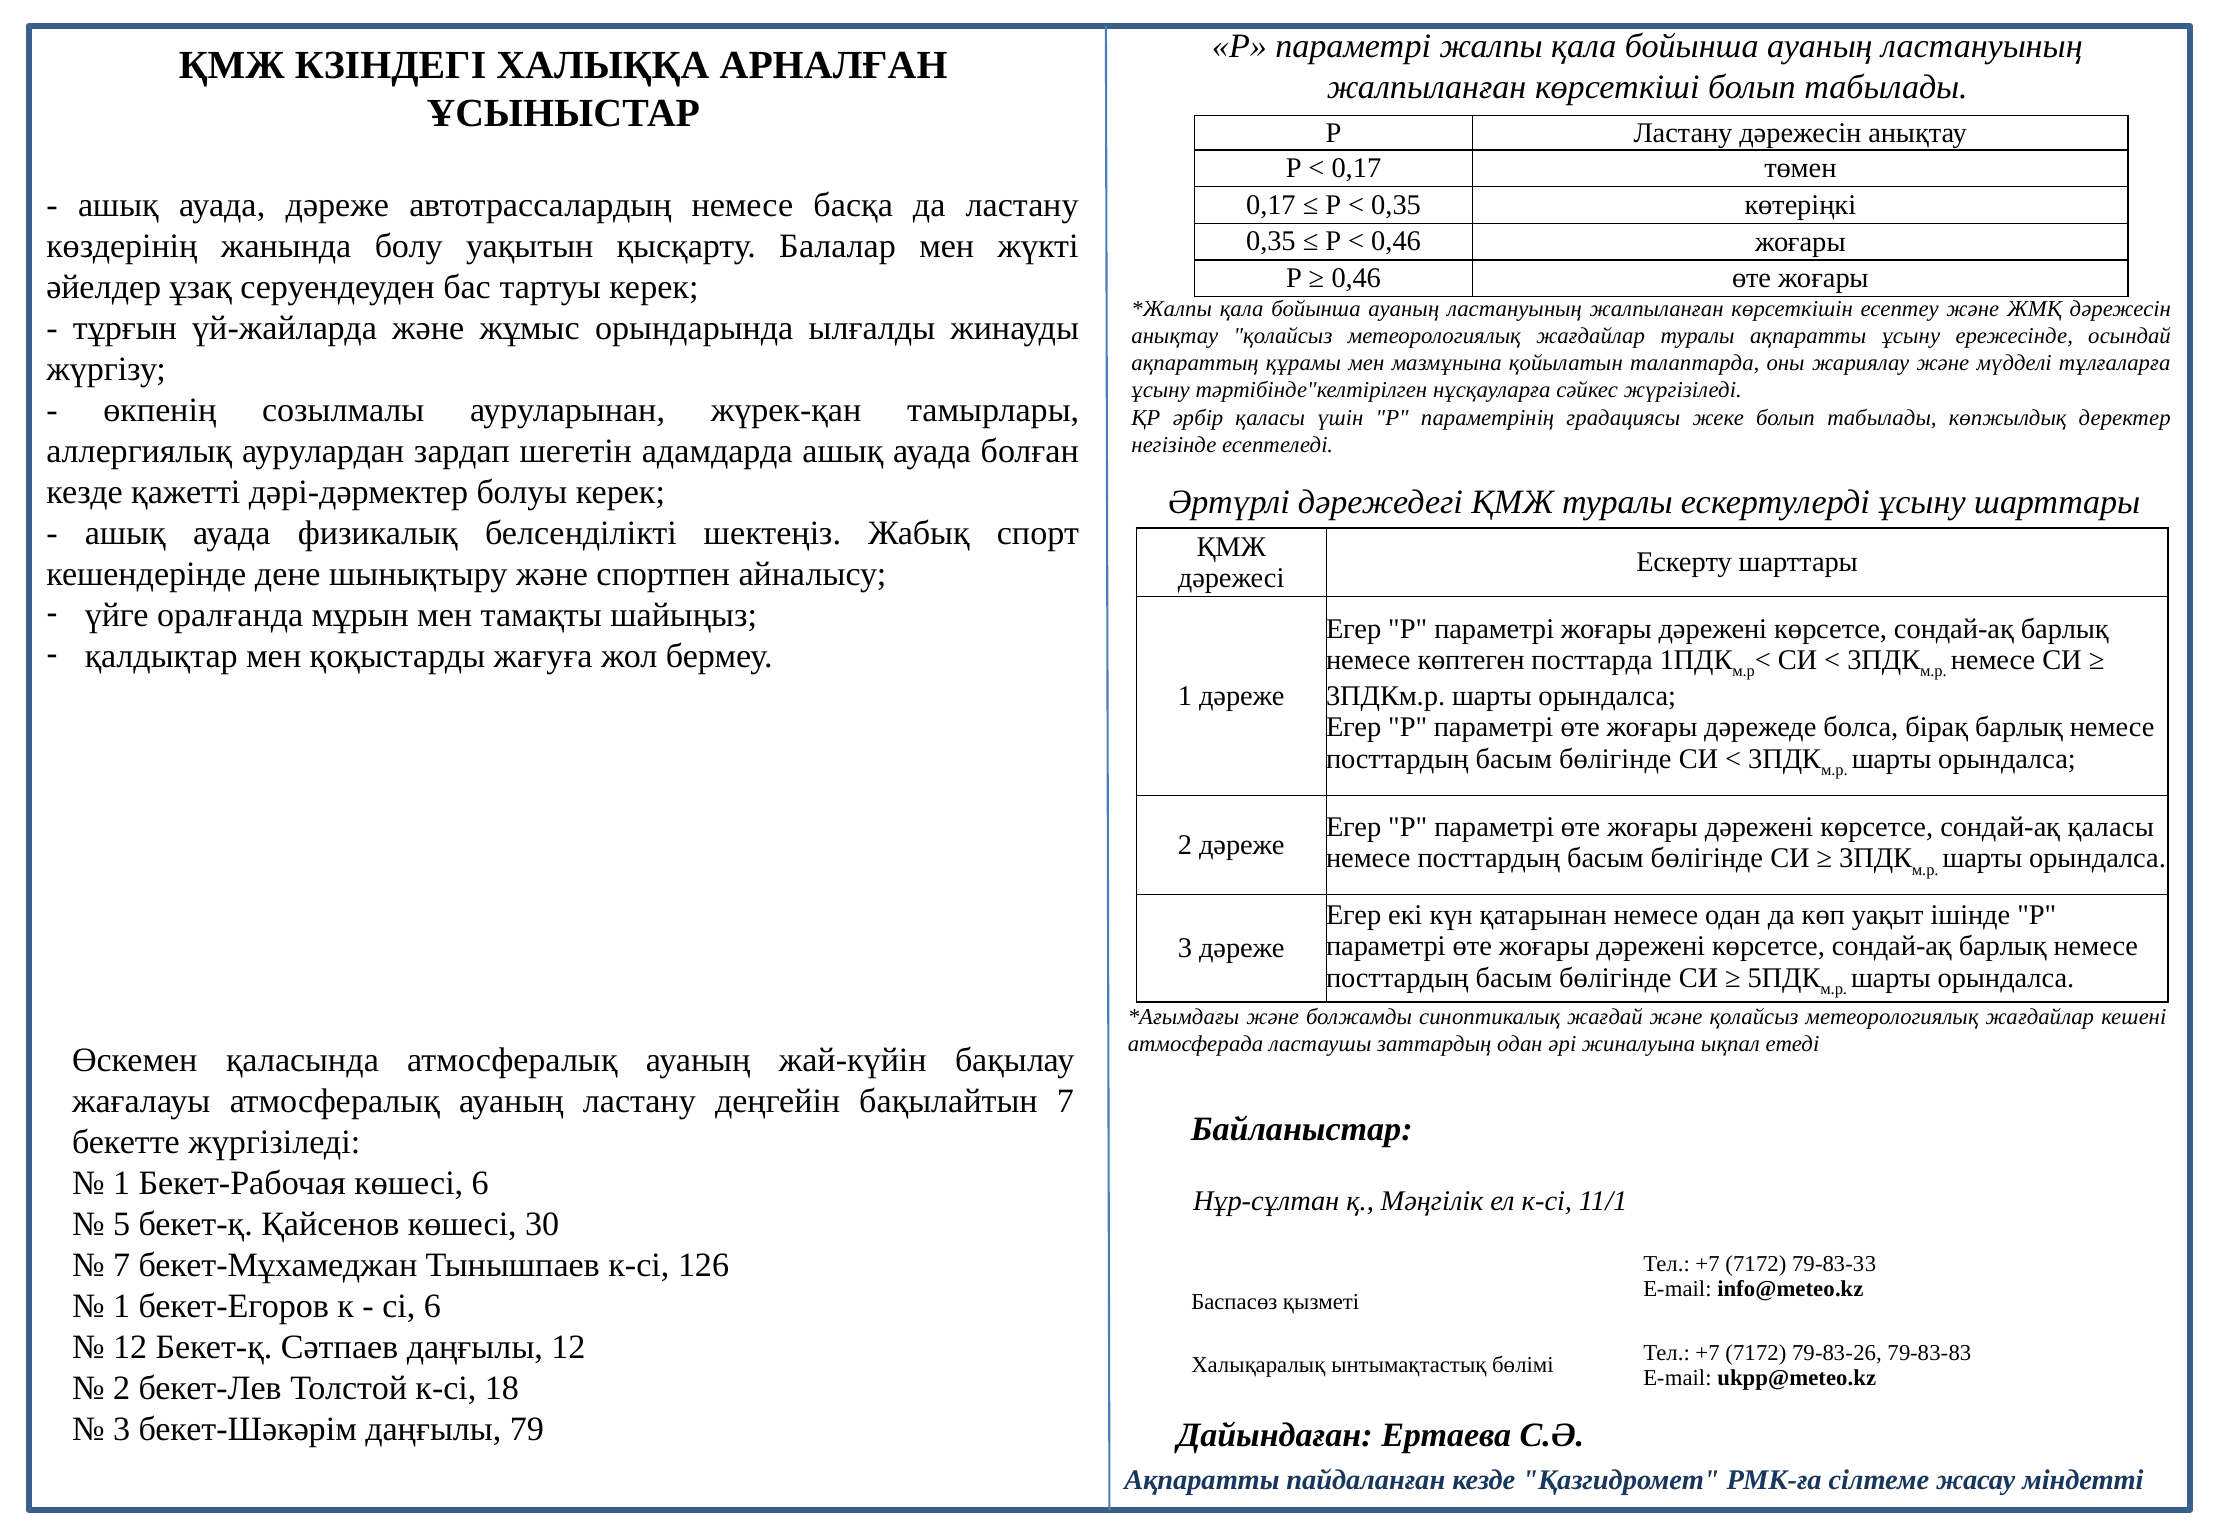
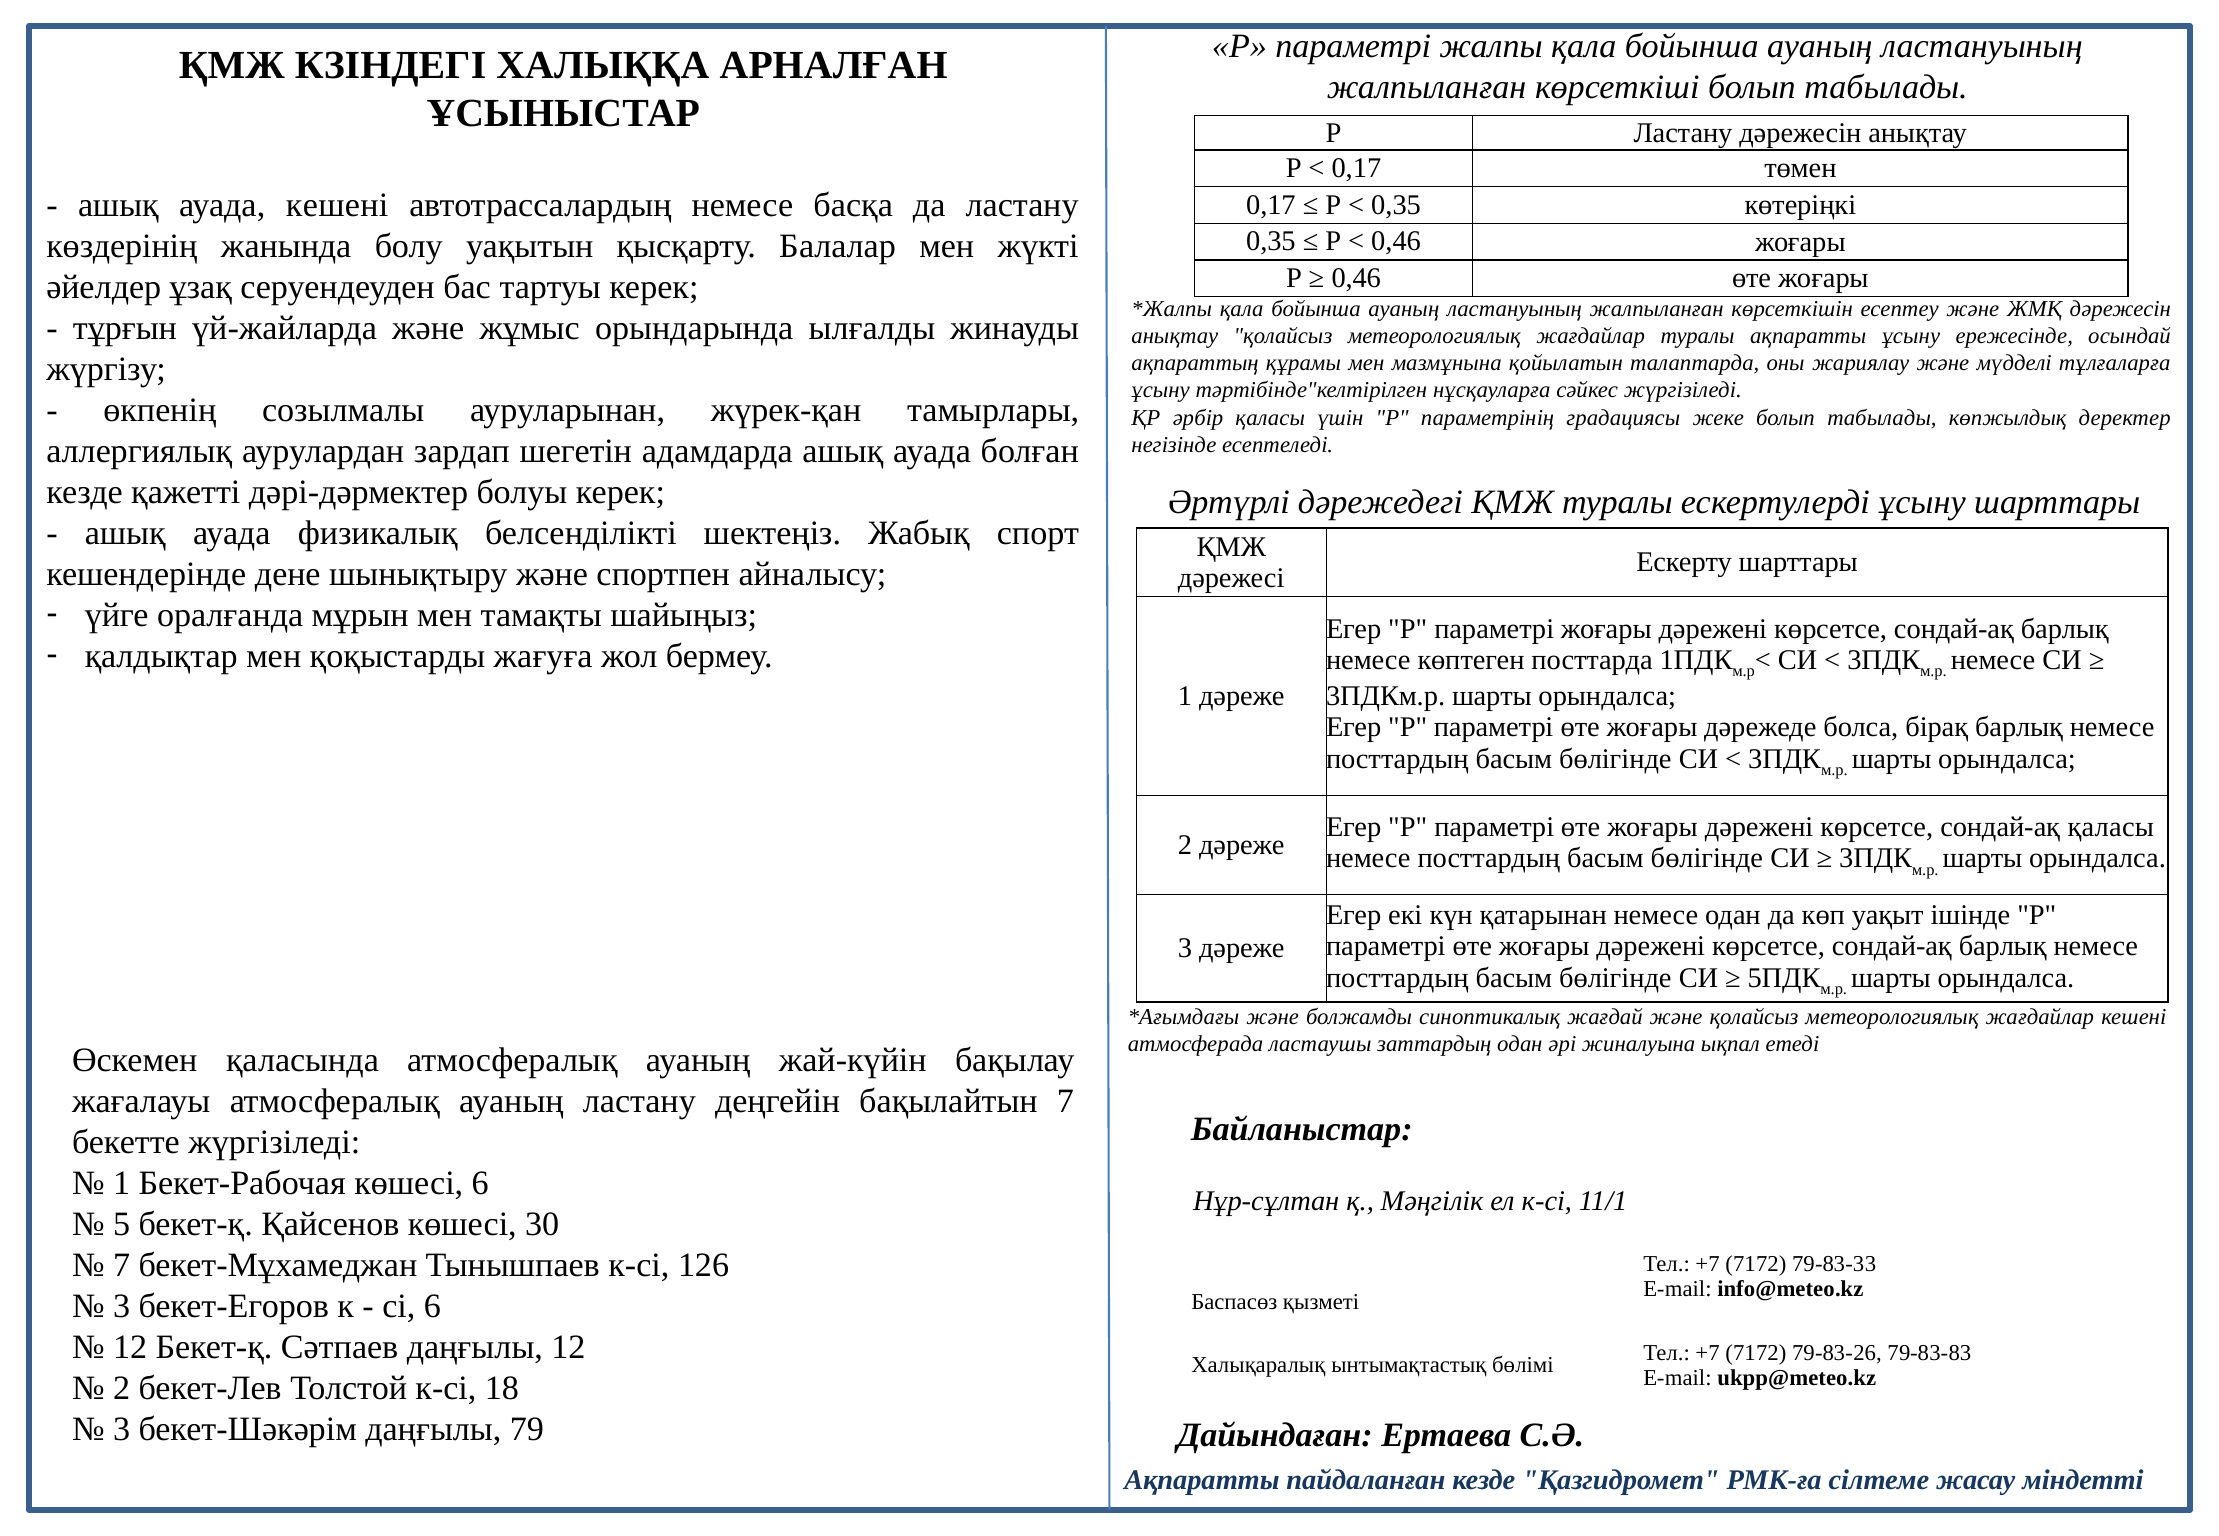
ауада дәреже: дәреже -> кешені
1 at (122, 1306): 1 -> 3
